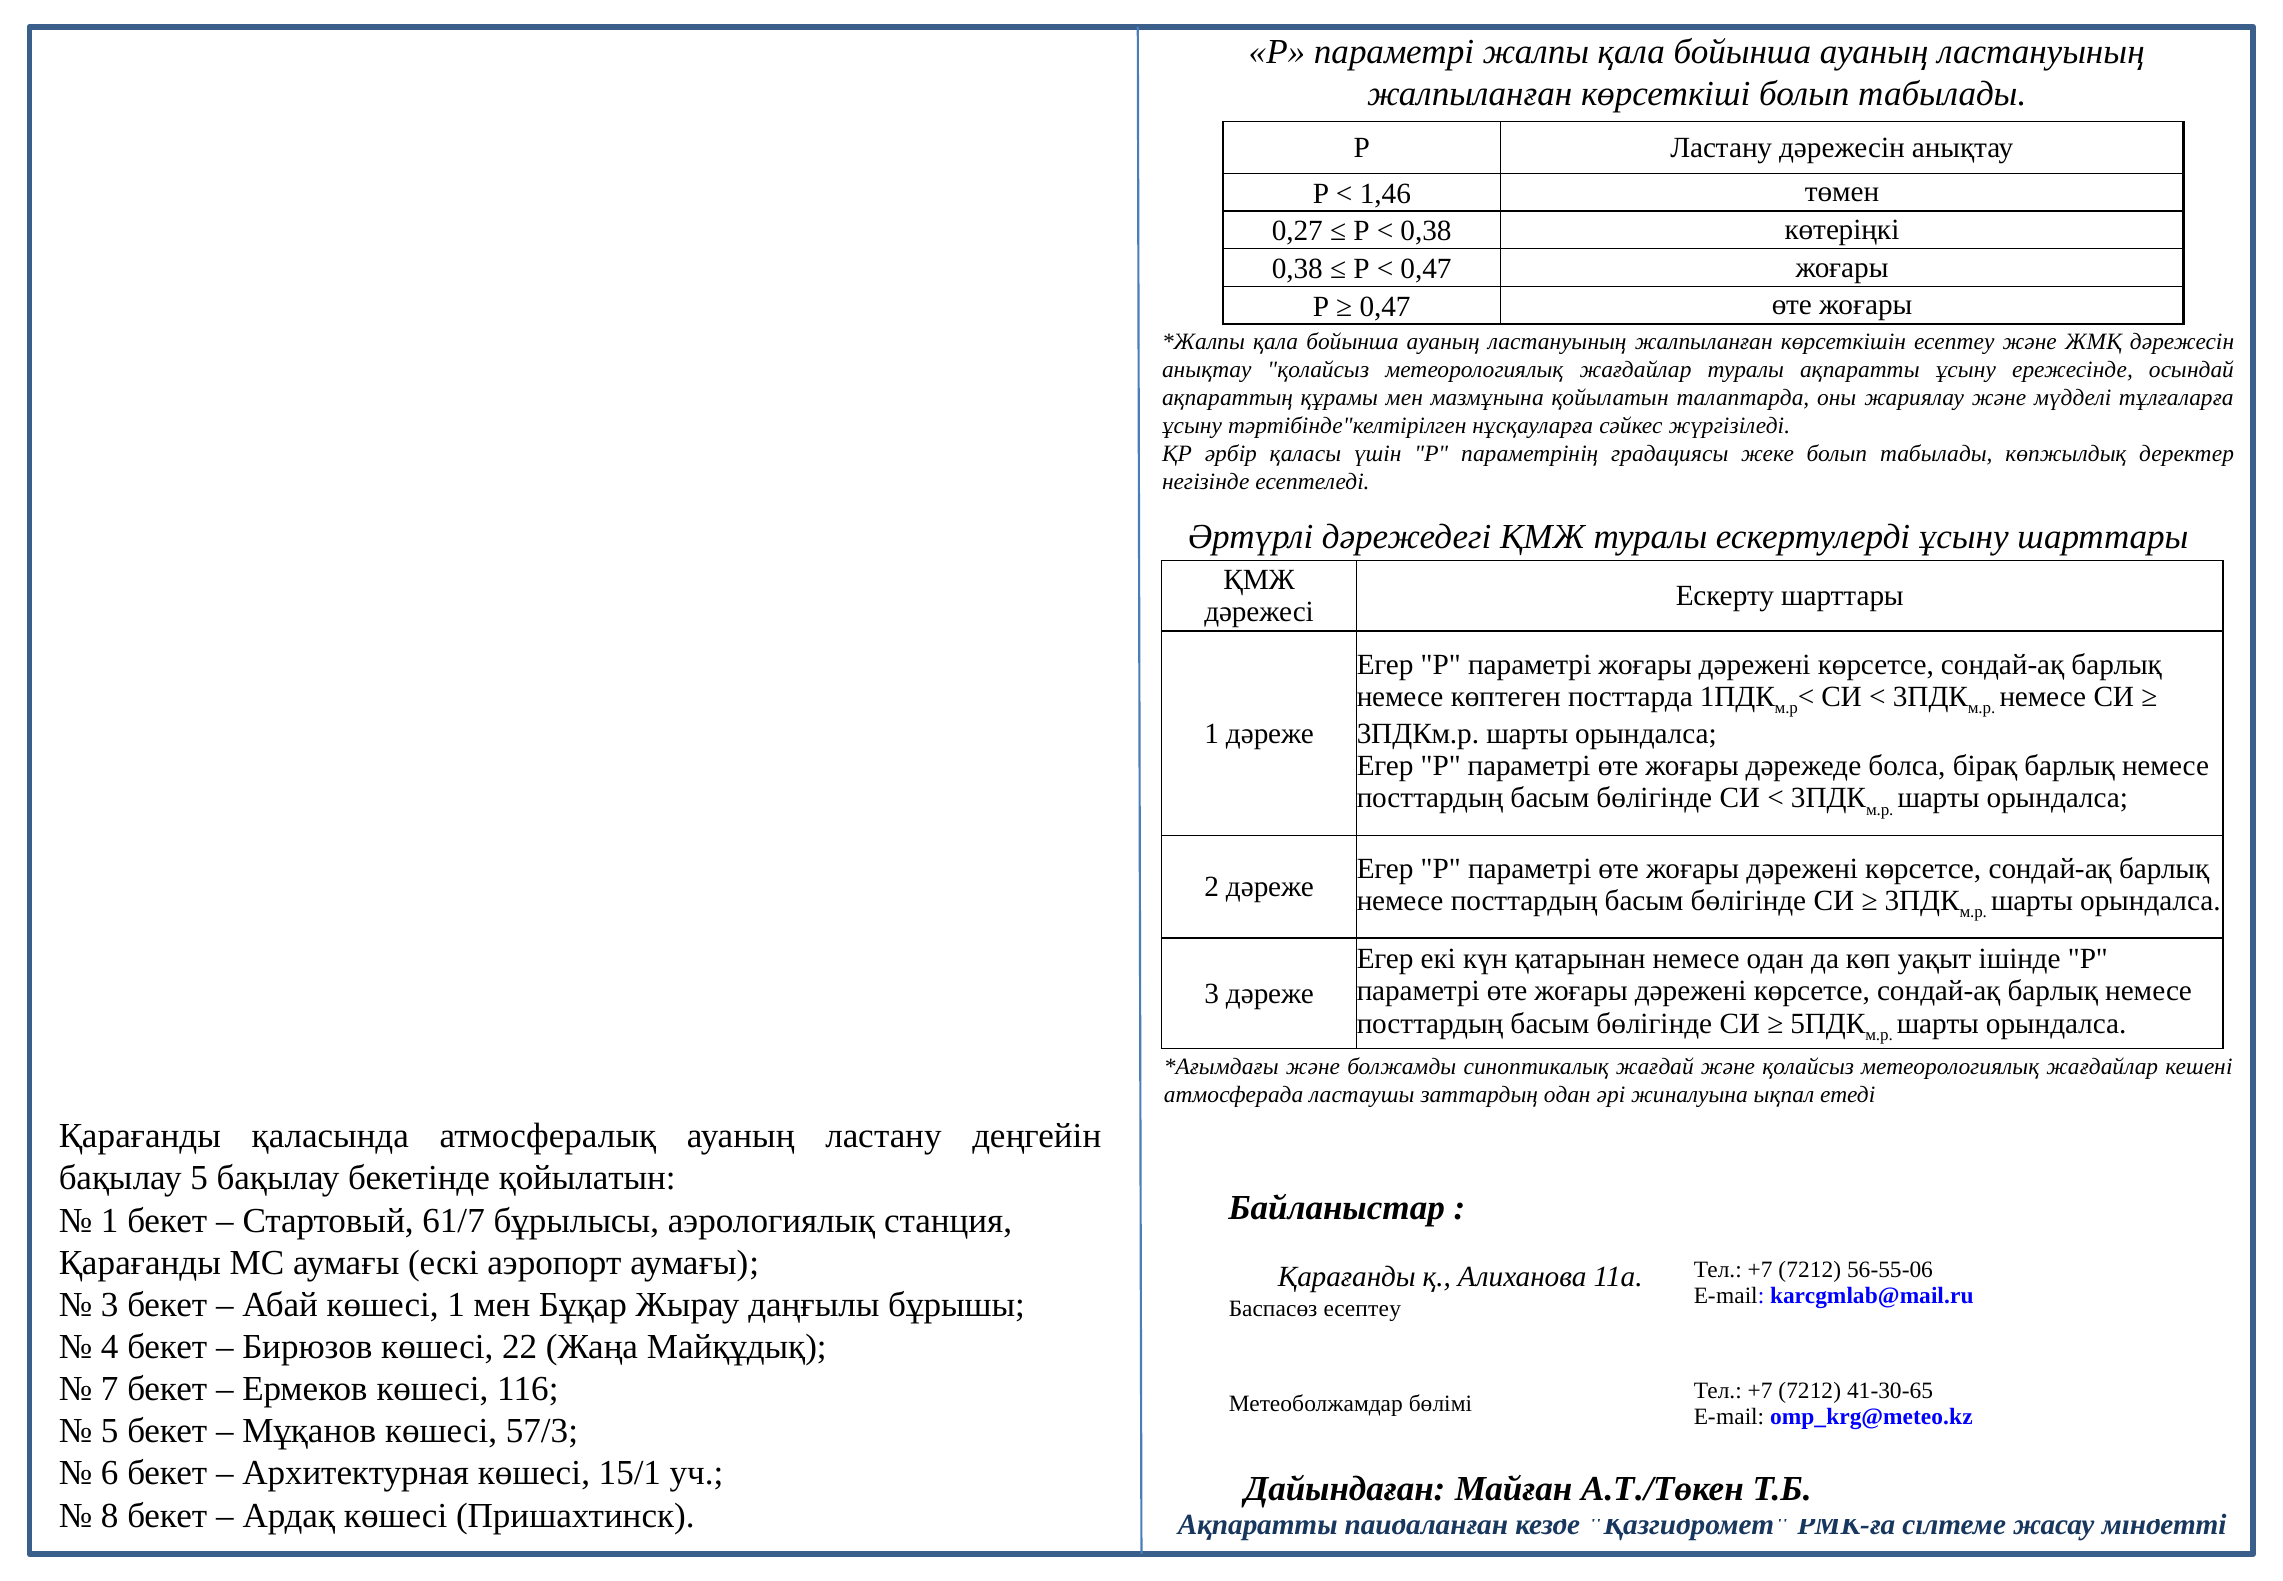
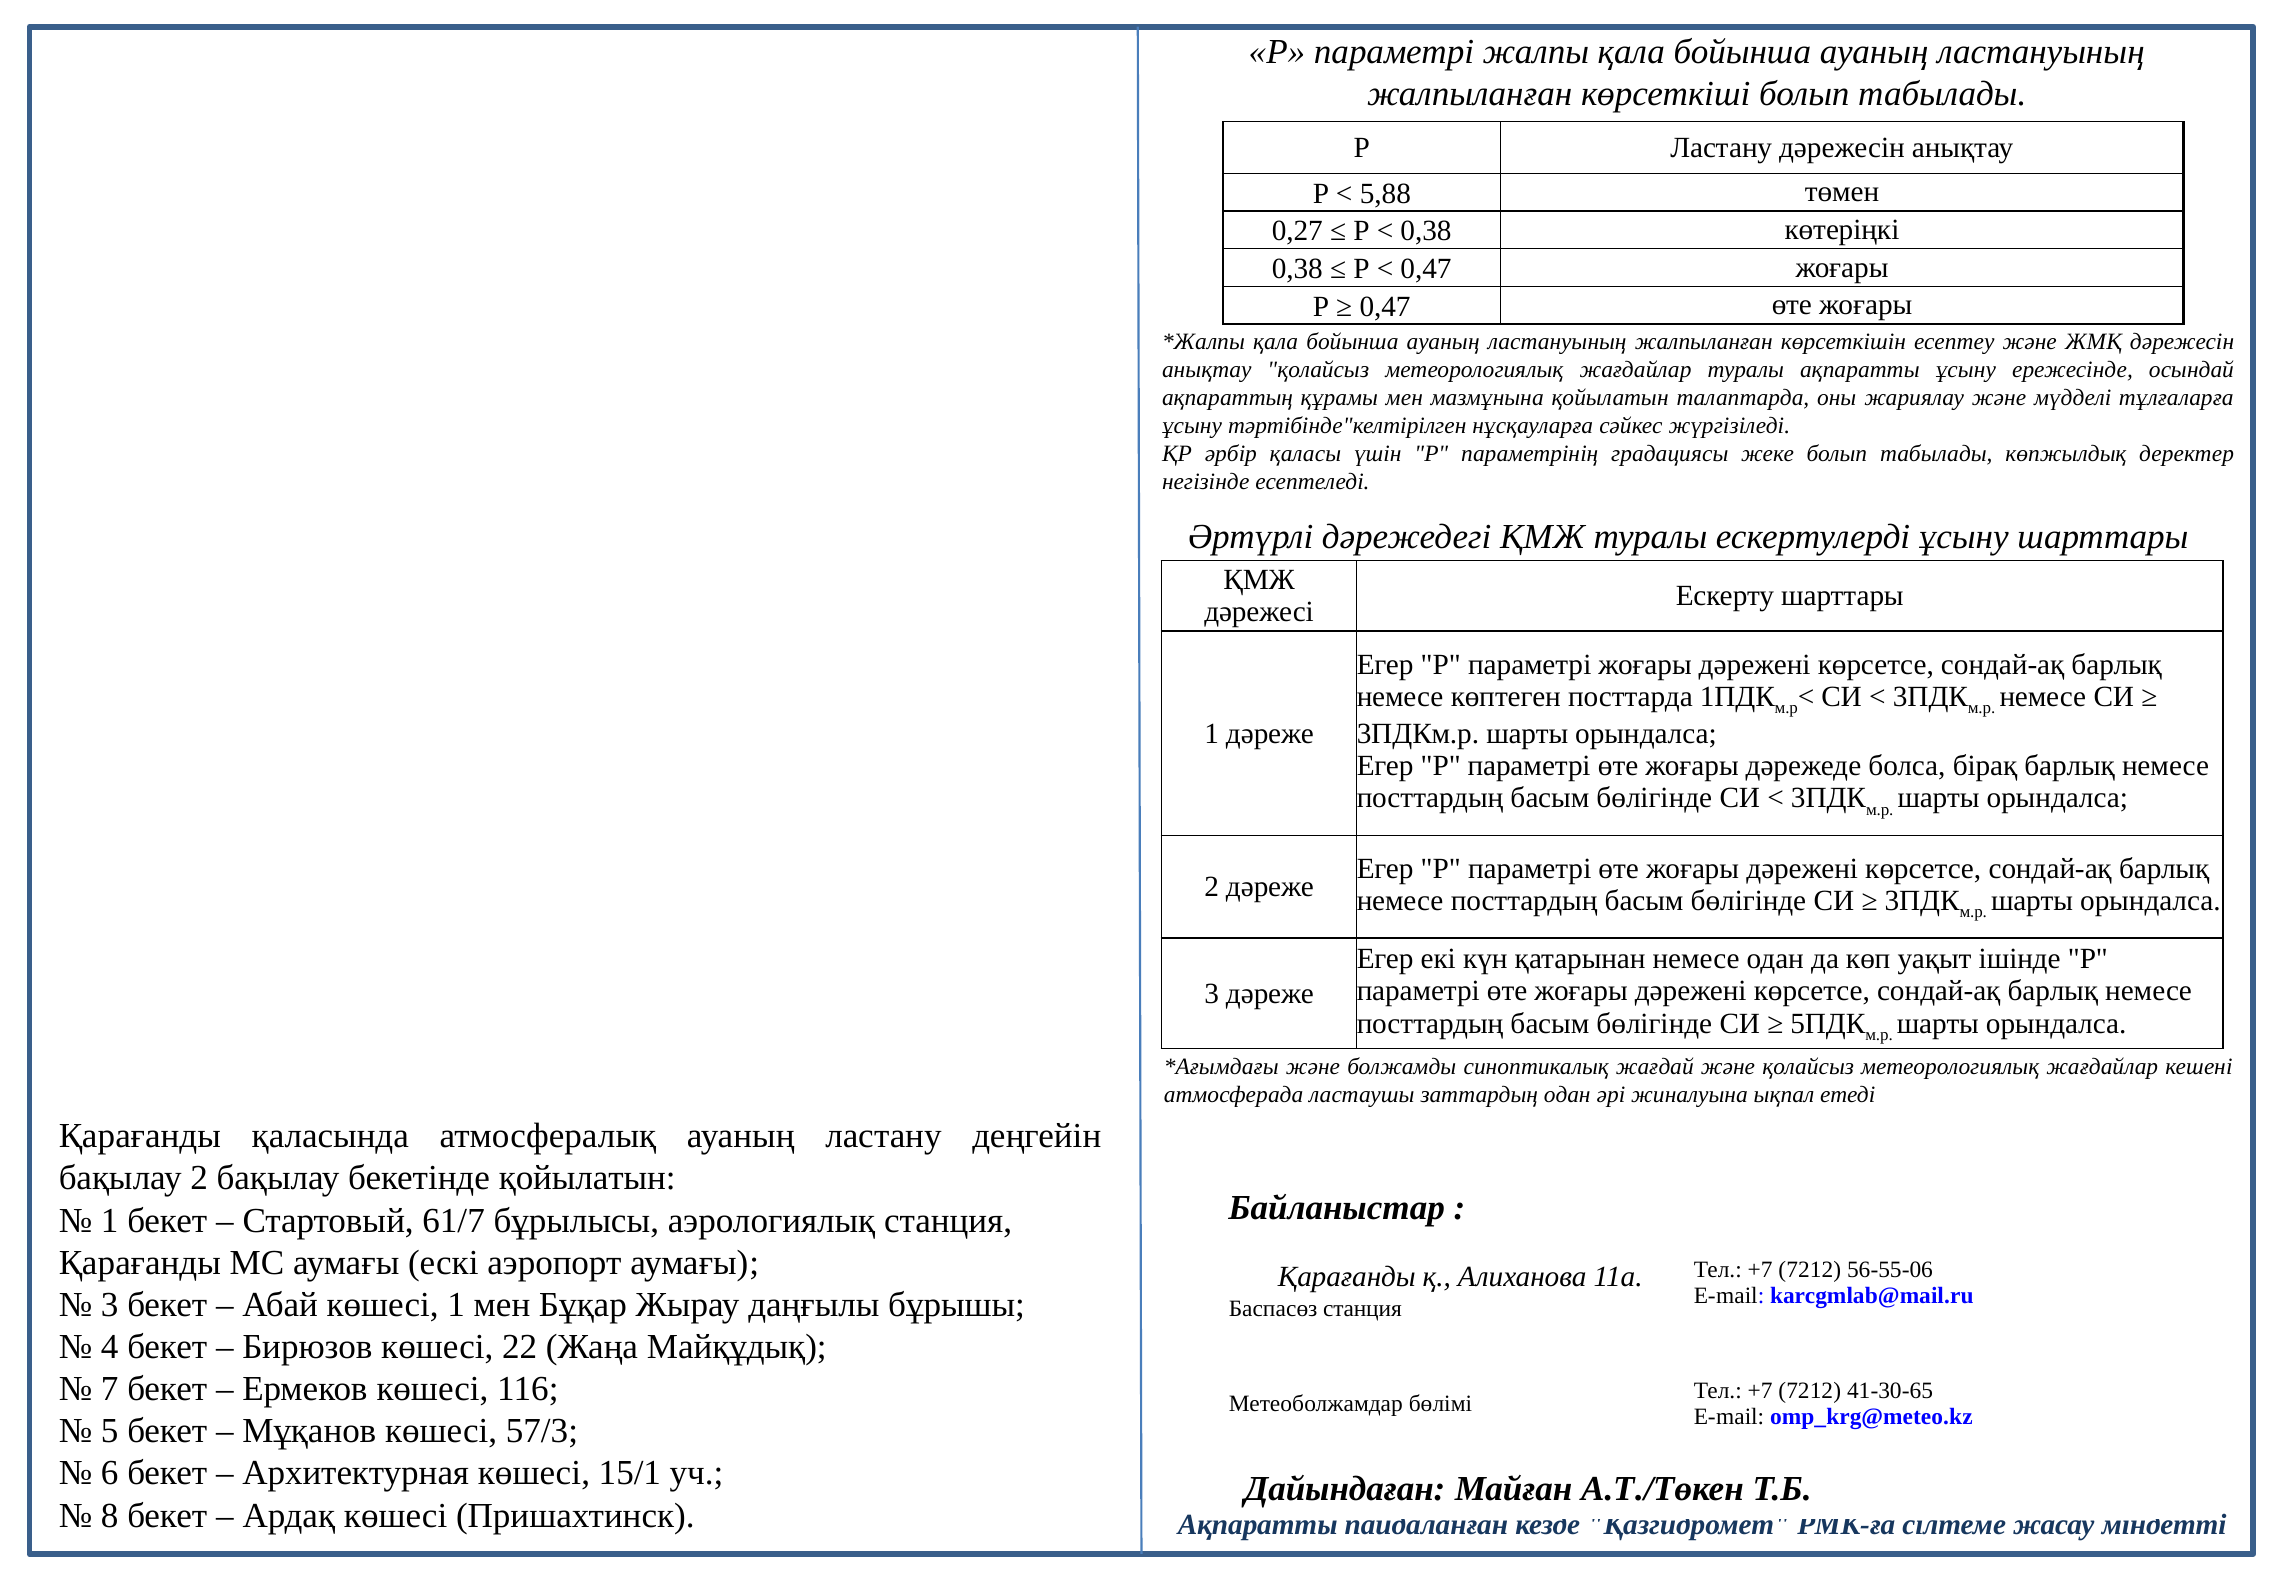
1,46: 1,46 -> 5,88
бақылау 5: 5 -> 2
Баспасөз есептеу: есептеу -> станция
